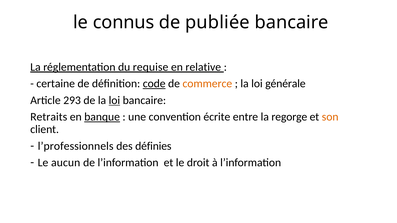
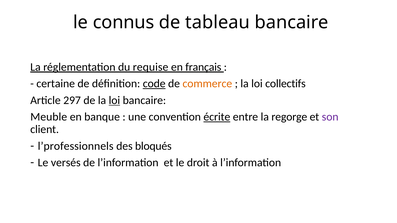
publiée: publiée -> tableau
relative: relative -> français
générale: générale -> collectifs
293: 293 -> 297
Retraits: Retraits -> Meuble
banque underline: present -> none
écrite underline: none -> present
son colour: orange -> purple
définies: définies -> bloqués
aucun: aucun -> versés
